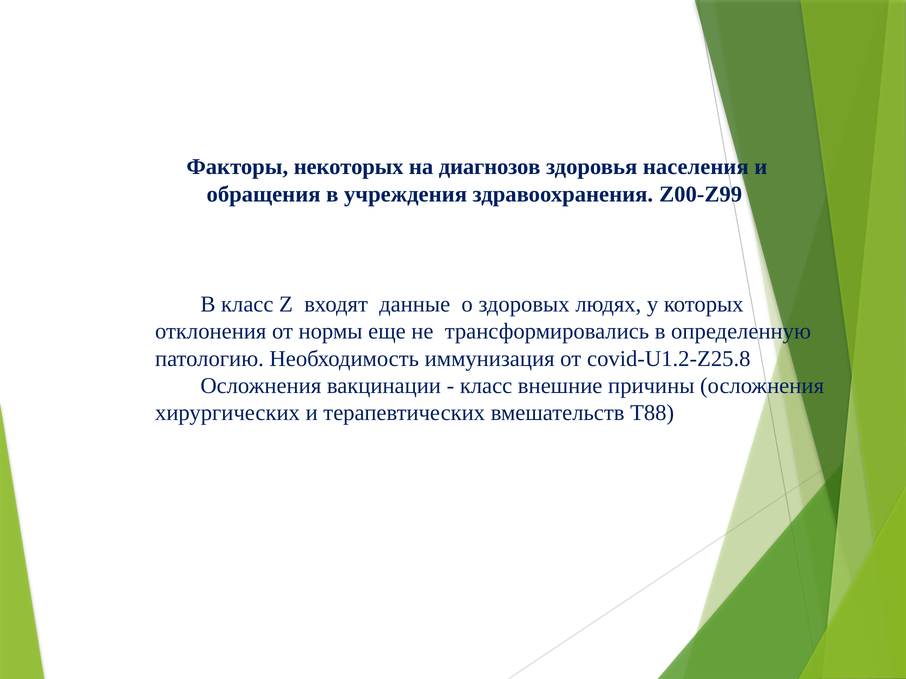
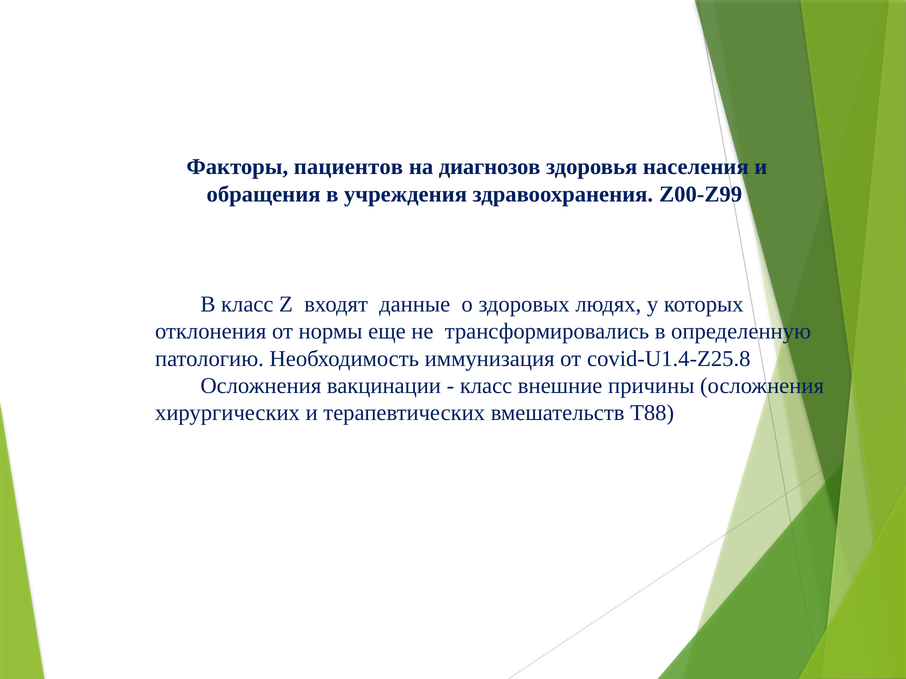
некоторых: некоторых -> пациентов
covid-U1.2-Z25.8: covid-U1.2-Z25.8 -> covid-U1.4-Z25.8
